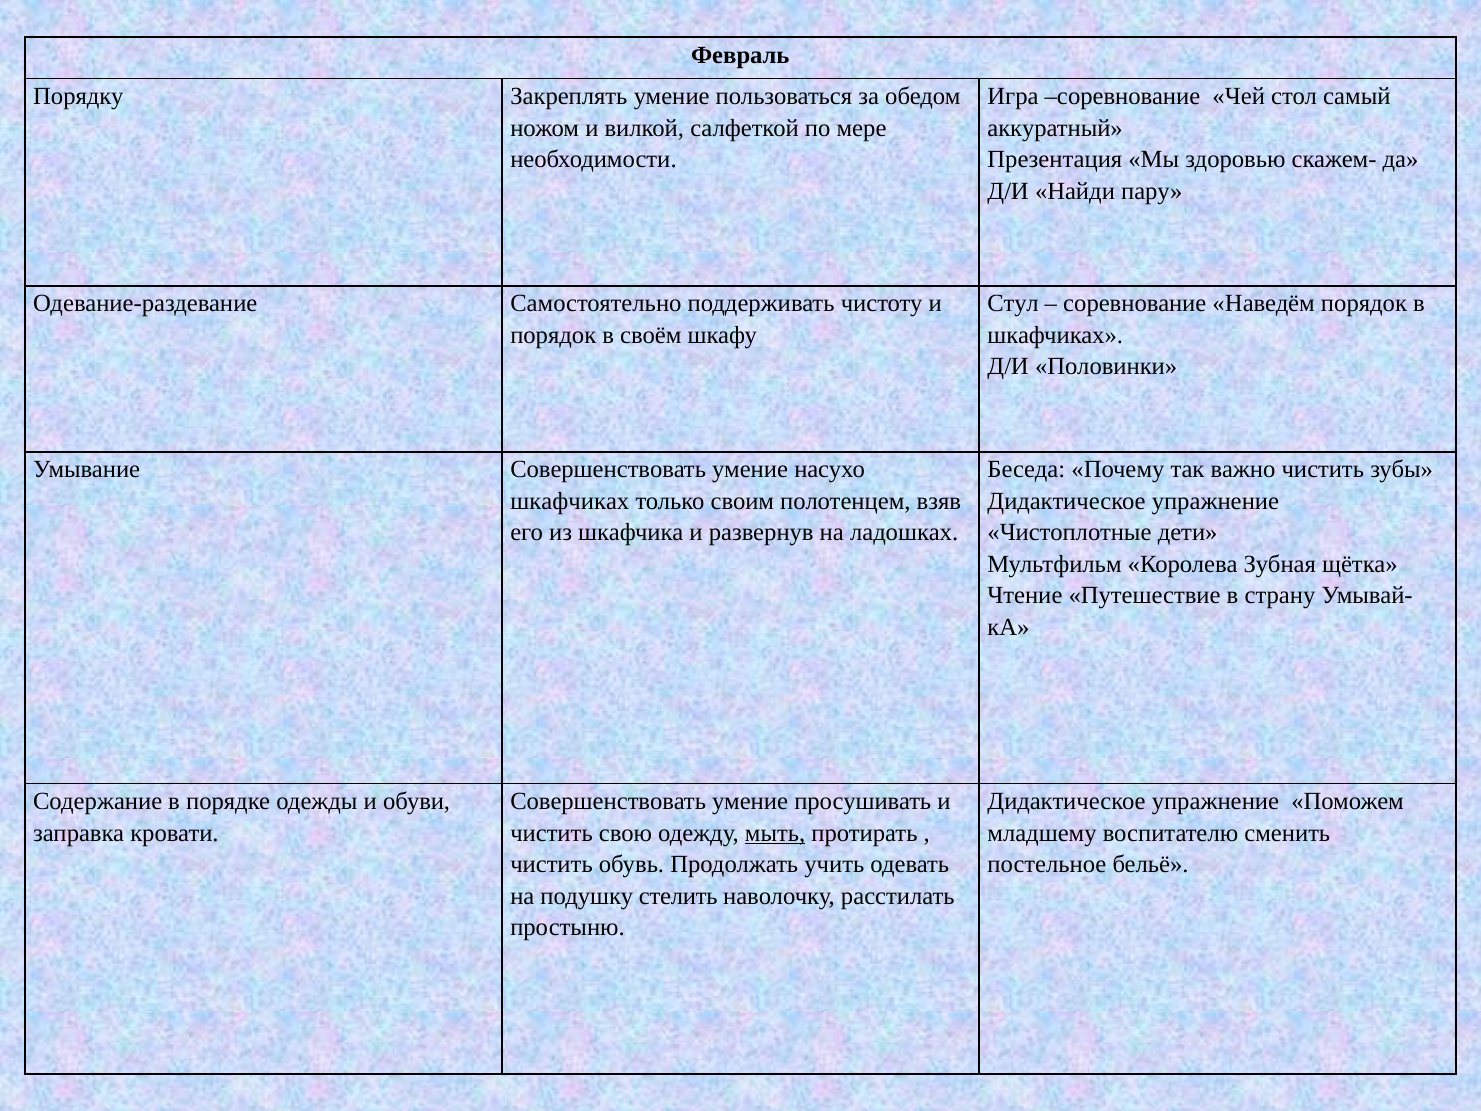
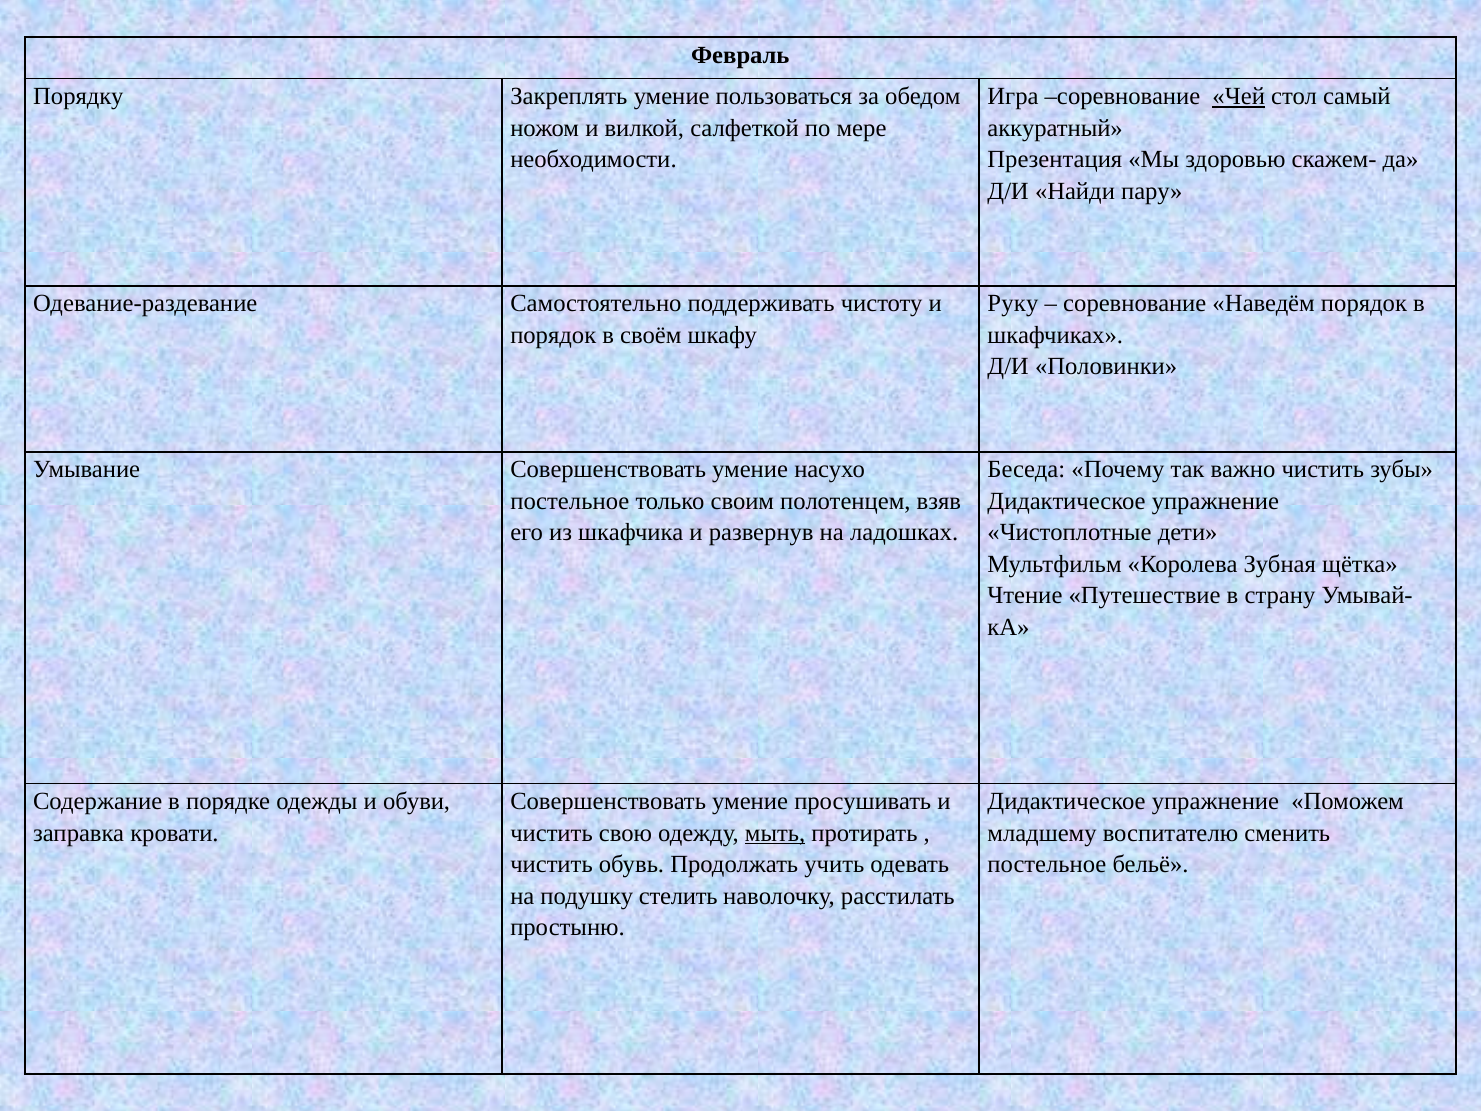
Чей underline: none -> present
Стул: Стул -> Руку
шкафчиках at (570, 501): шкафчиках -> постельное
